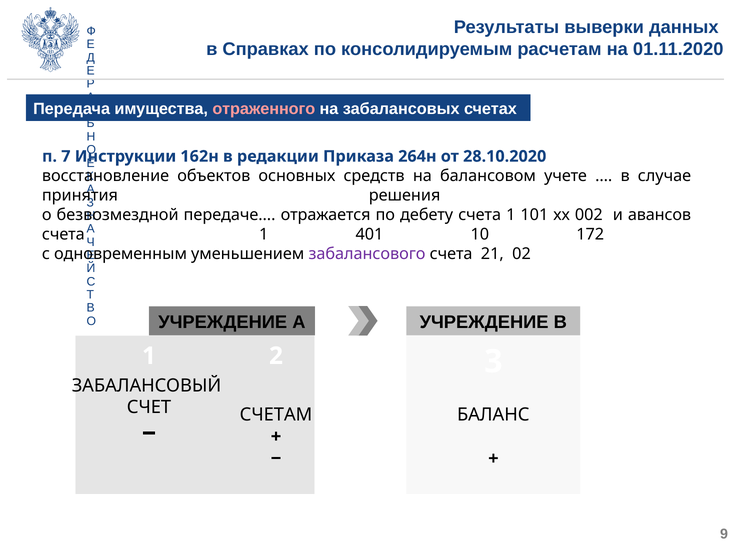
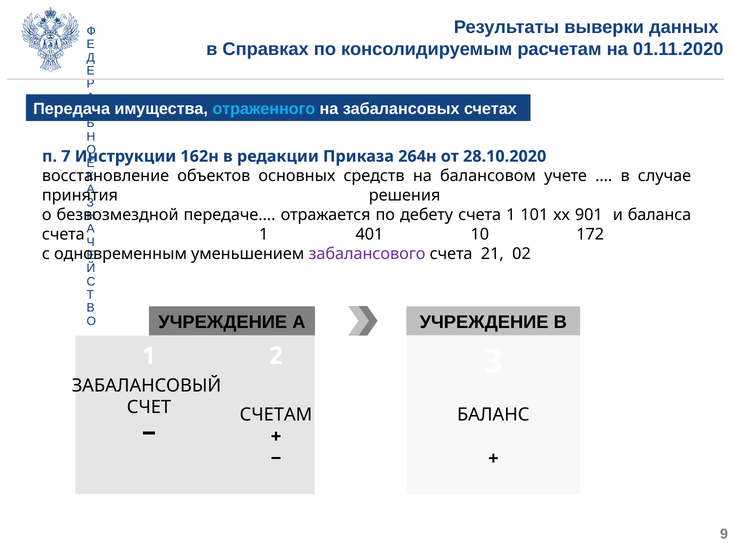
отраженного colour: pink -> light blue
002: 002 -> 901
авансов: авансов -> баланса
